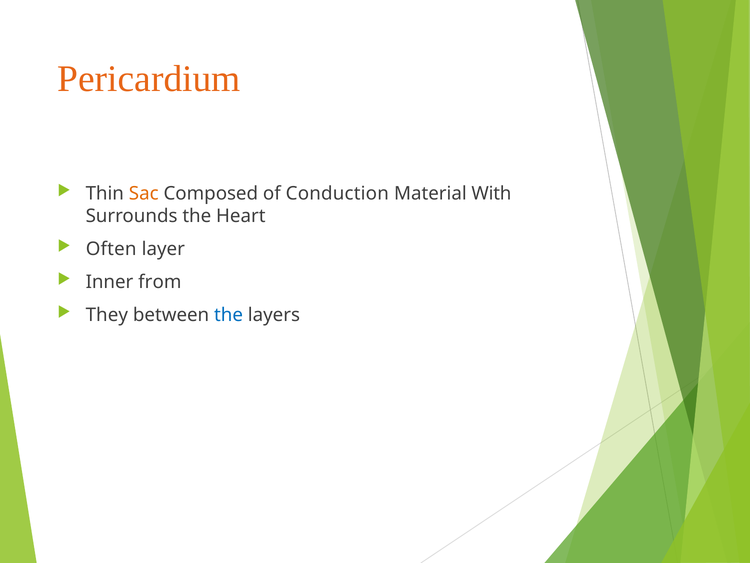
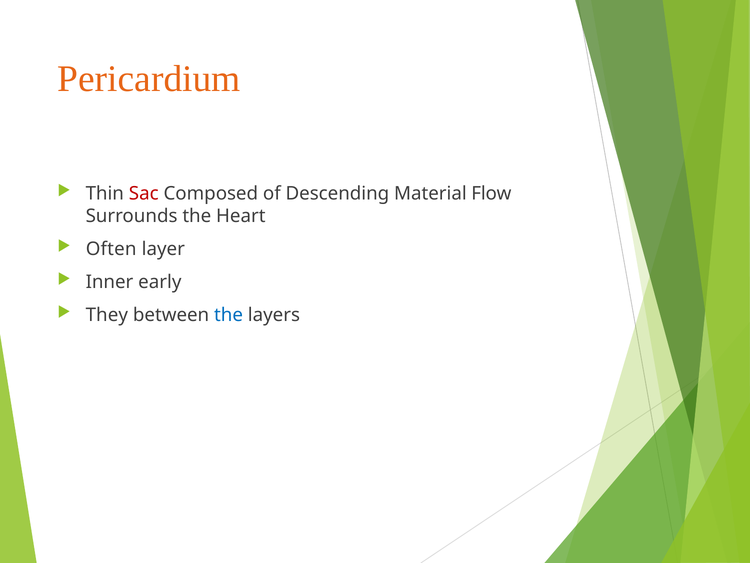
Sac colour: orange -> red
Conduction: Conduction -> Descending
With: With -> Flow
from: from -> early
